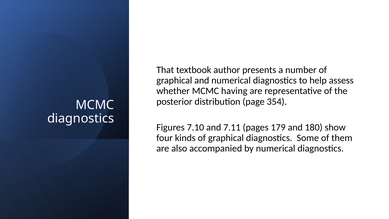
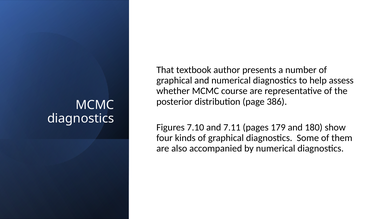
having: having -> course
354: 354 -> 386
